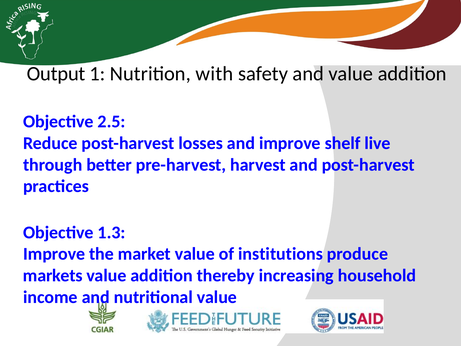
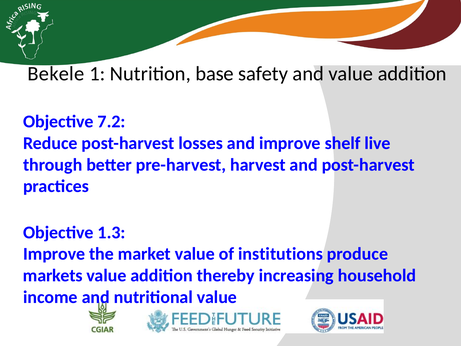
Output: Output -> Bekele
with: with -> base
2.5: 2.5 -> 7.2
